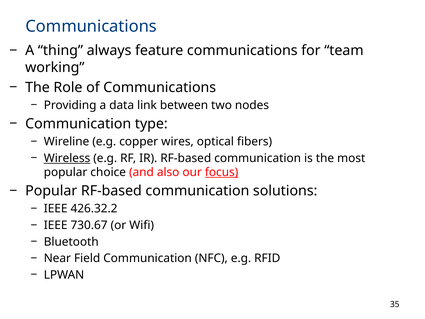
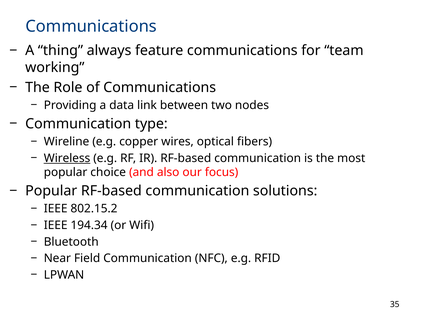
focus underline: present -> none
426.32.2: 426.32.2 -> 802.15.2
730.67: 730.67 -> 194.34
